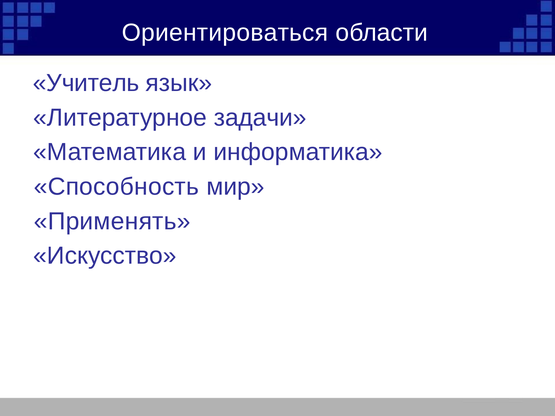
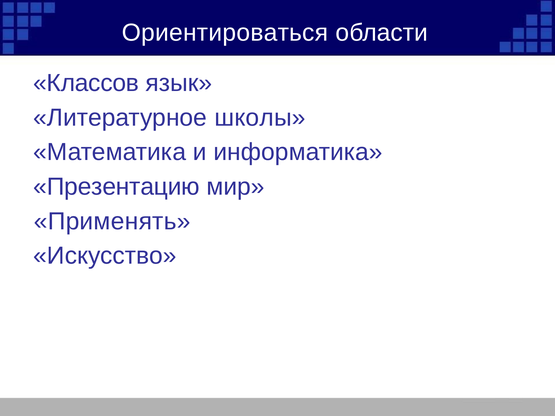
Учитель: Учитель -> Классов
задачи: задачи -> школы
Способность: Способность -> Презентацию
